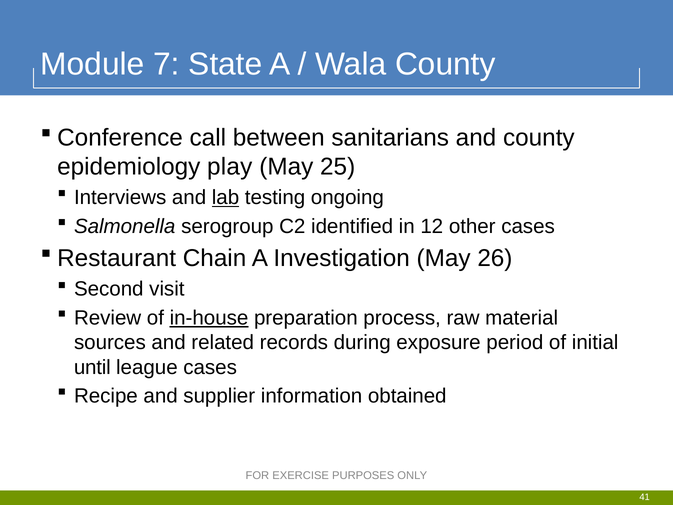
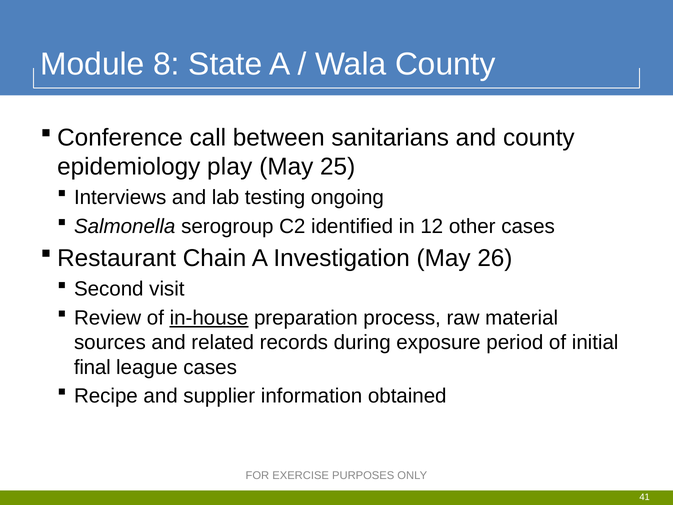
7: 7 -> 8
lab underline: present -> none
until: until -> final
